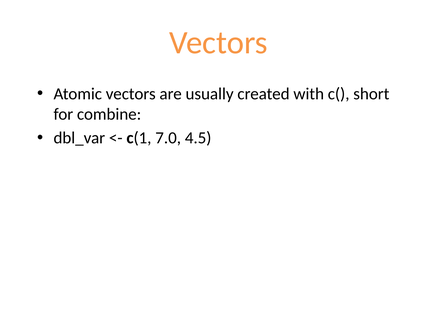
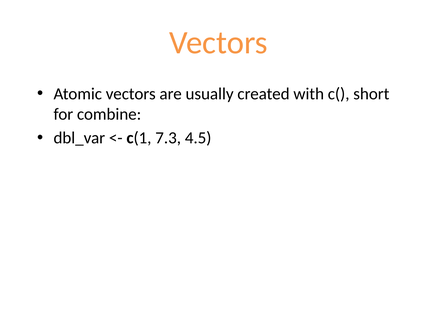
7.0: 7.0 -> 7.3
